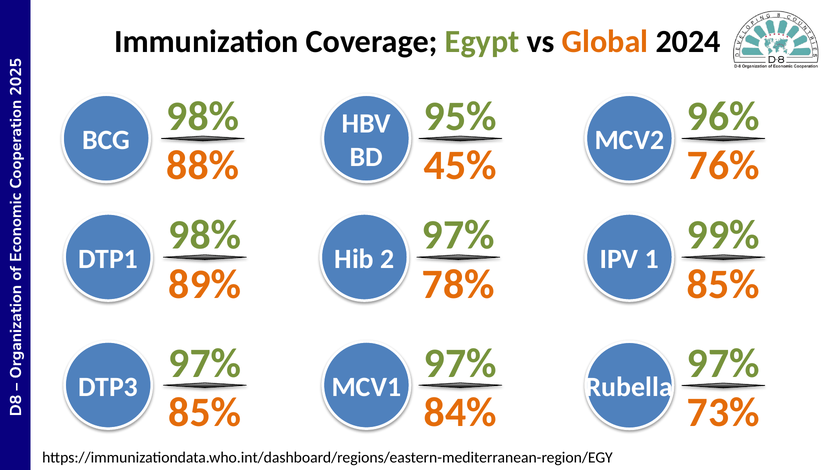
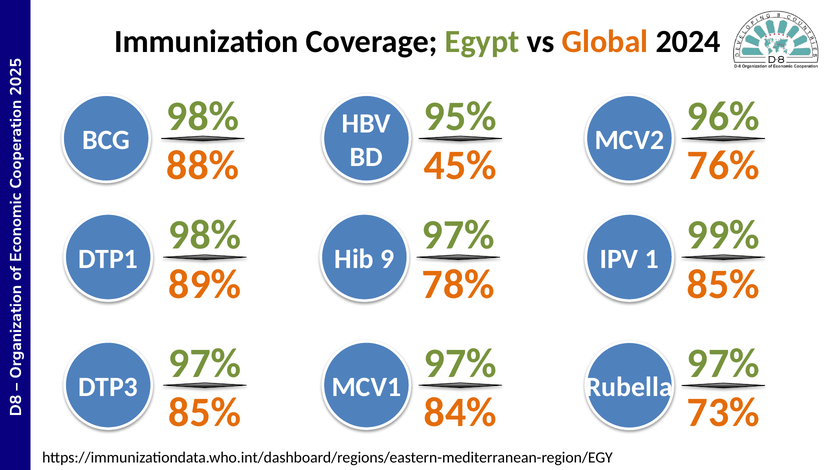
Hib 2: 2 -> 9
